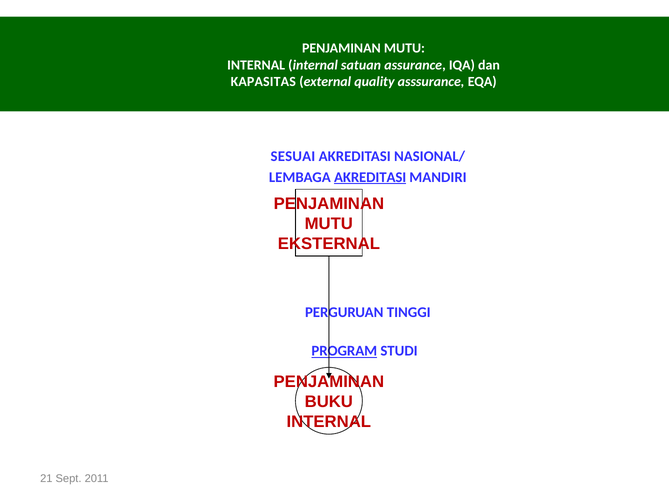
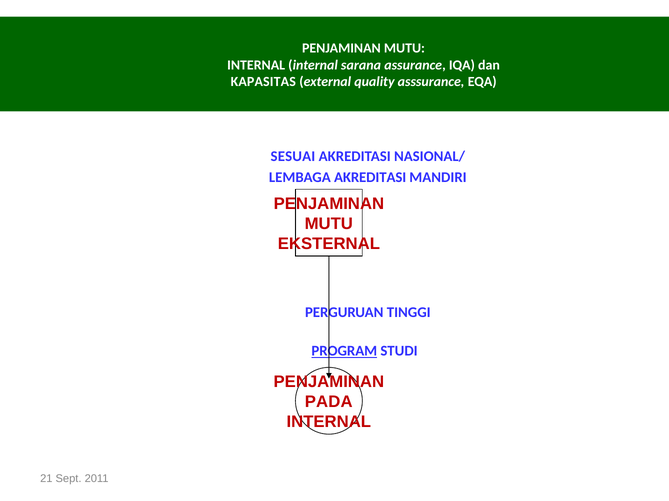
satuan: satuan -> sarana
AKREDITASI at (370, 178) underline: present -> none
BUKU: BUKU -> PADA
